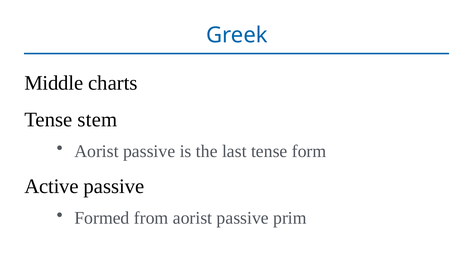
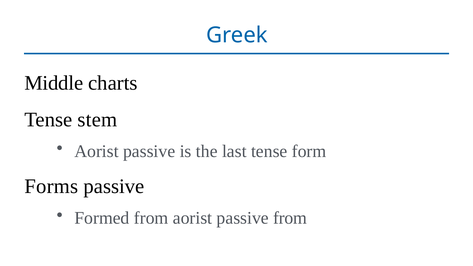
Active: Active -> Forms
passive prim: prim -> from
